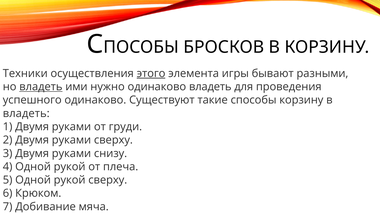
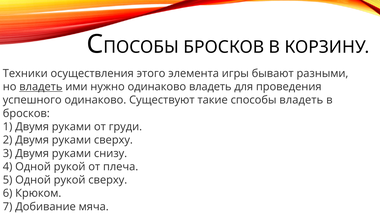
этого underline: present -> none
способы корзину: корзину -> владеть
владеть at (26, 113): владеть -> бросков
